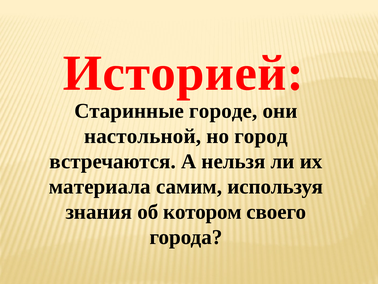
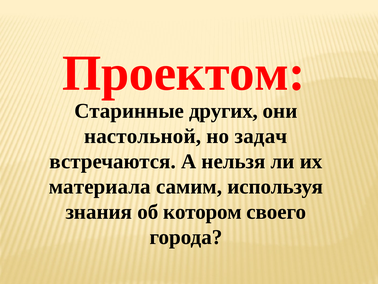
Историей: Историей -> Проектом
городе: городе -> других
город: город -> задач
